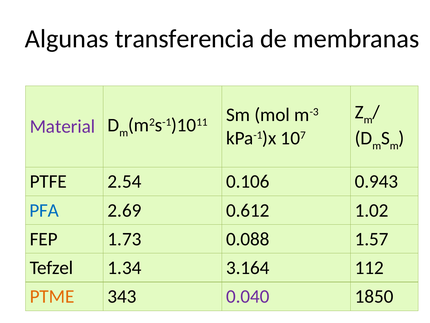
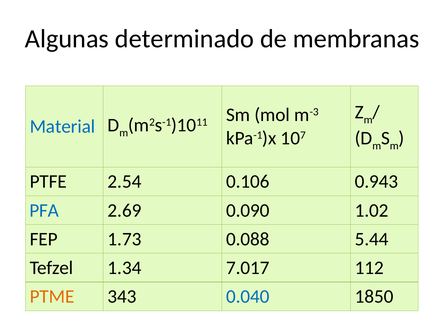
transferencia: transferencia -> determinado
Material colour: purple -> blue
0.612: 0.612 -> 0.090
1.57: 1.57 -> 5.44
3.164: 3.164 -> 7.017
0.040 colour: purple -> blue
